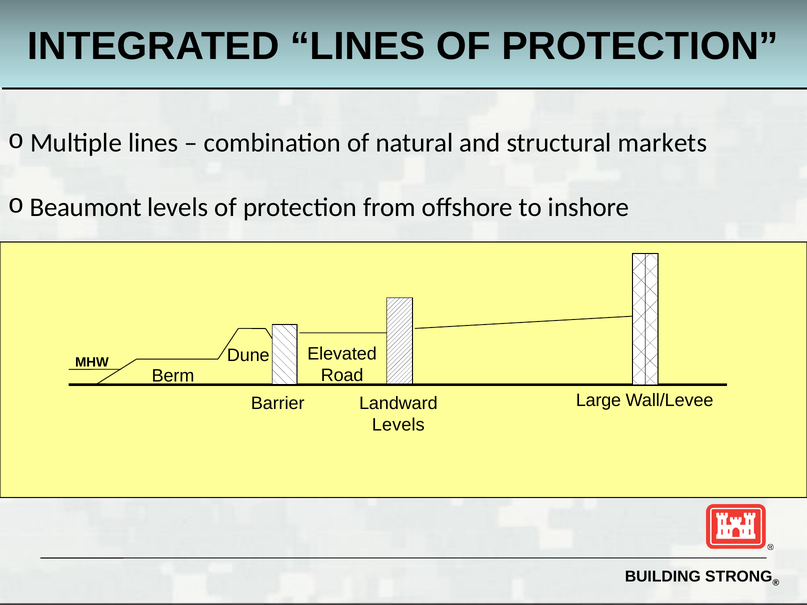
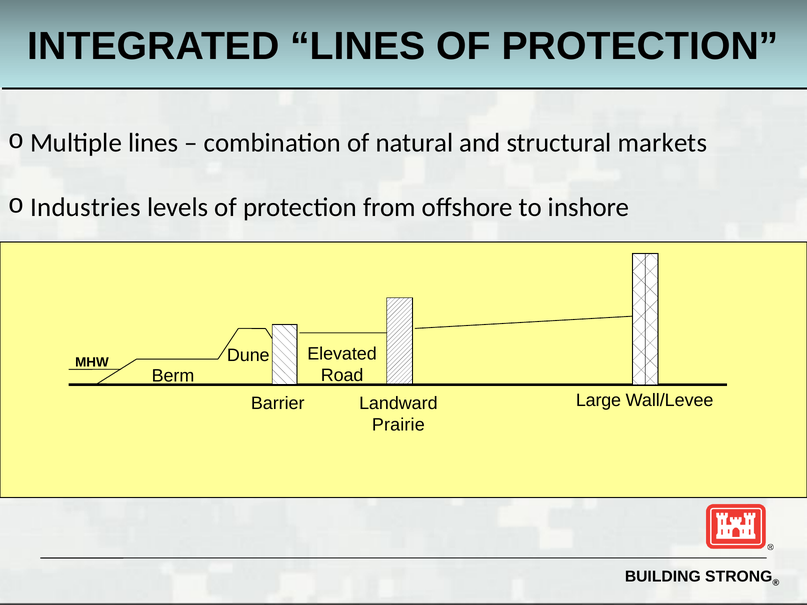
Beaumont: Beaumont -> Industries
Levels at (398, 425): Levels -> Prairie
